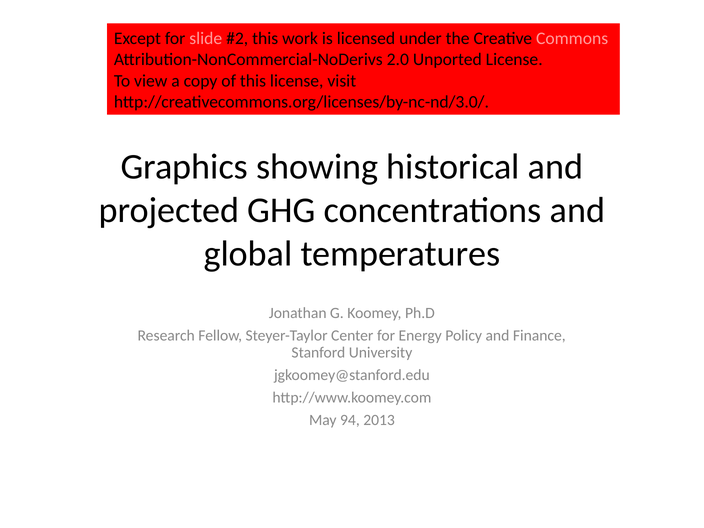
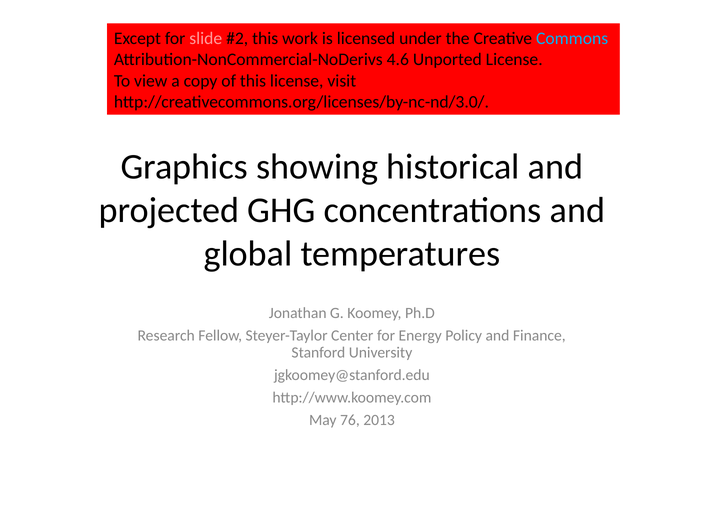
Commons colour: pink -> light blue
2.0: 2.0 -> 4.6
94: 94 -> 76
